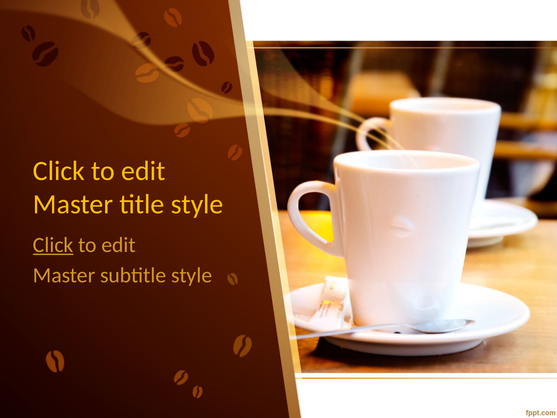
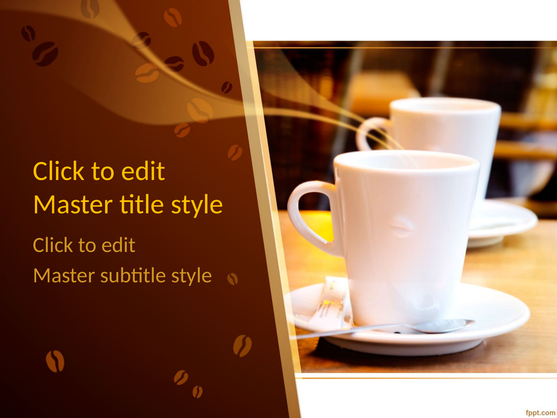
Click at (53, 245) underline: present -> none
